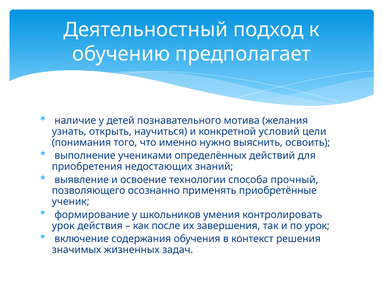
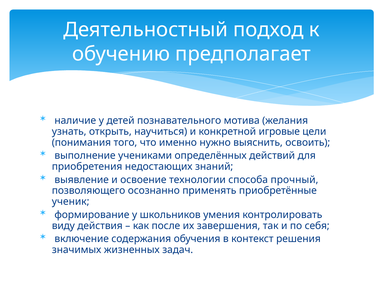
условий: условий -> игровые
урок at (63, 226): урок -> виду
по урок: урок -> себя
